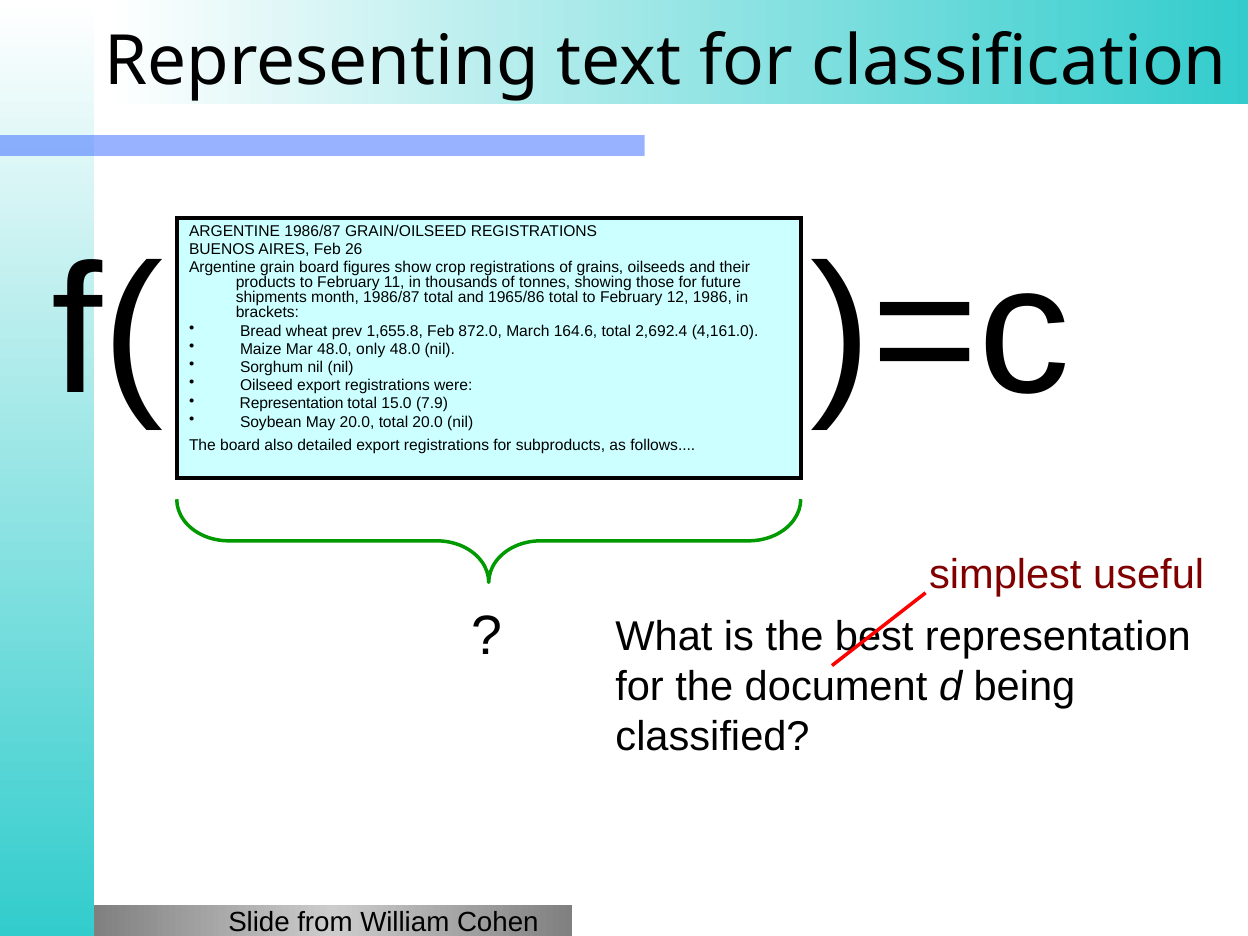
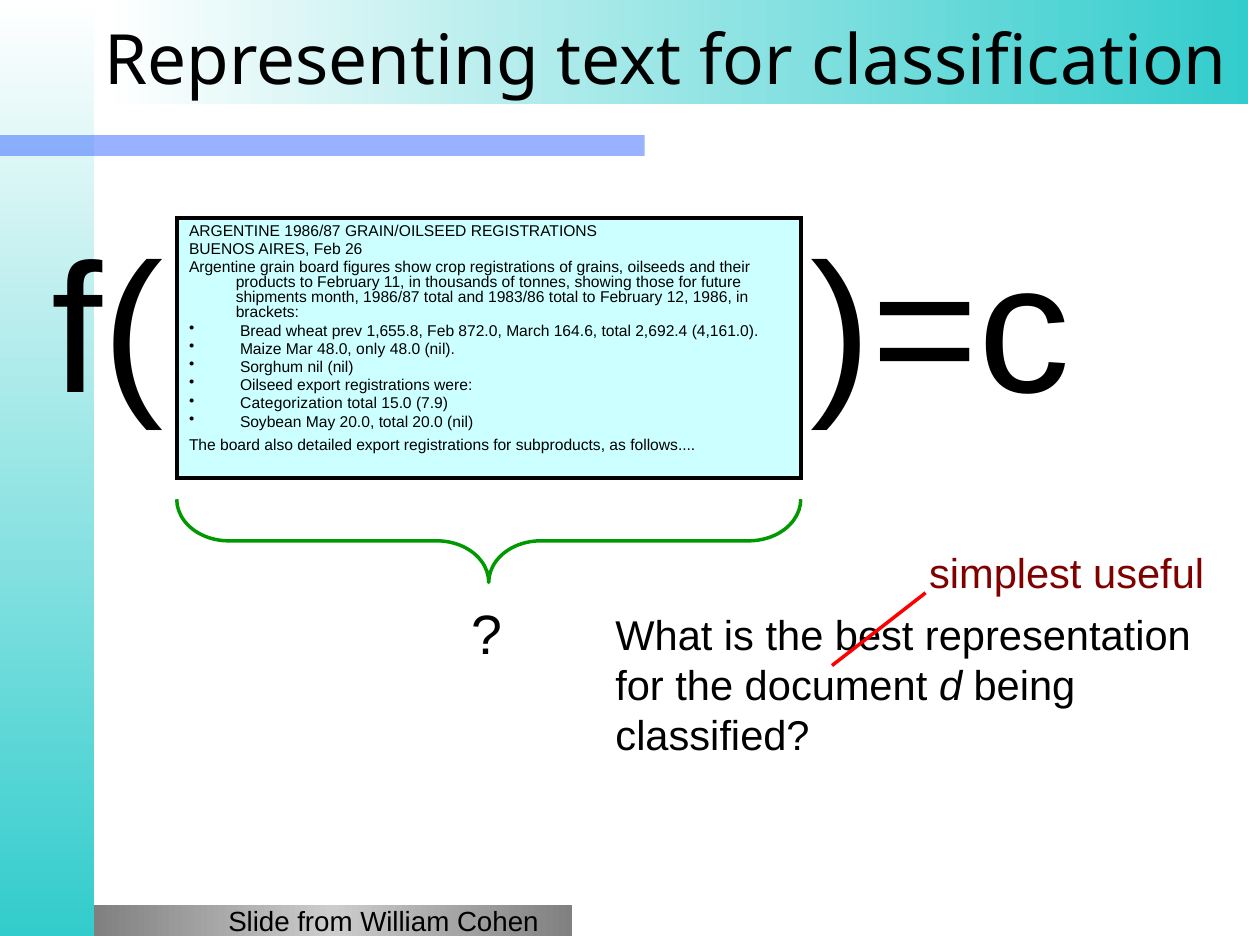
1965/86: 1965/86 -> 1983/86
Representation at (292, 404): Representation -> Categorization
